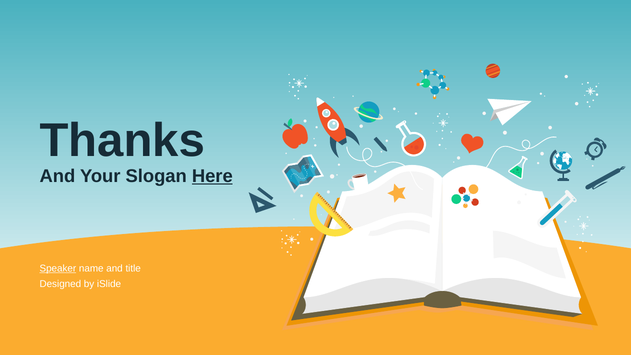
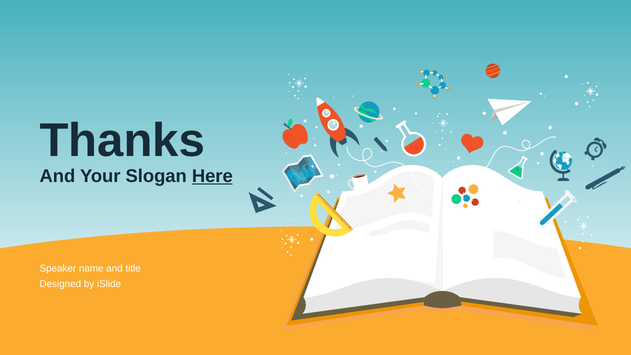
Speaker underline: present -> none
